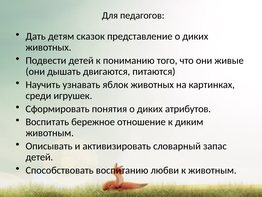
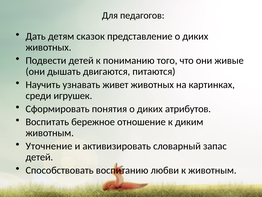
яблок: яблок -> живет
Описывать: Описывать -> Уточнение
